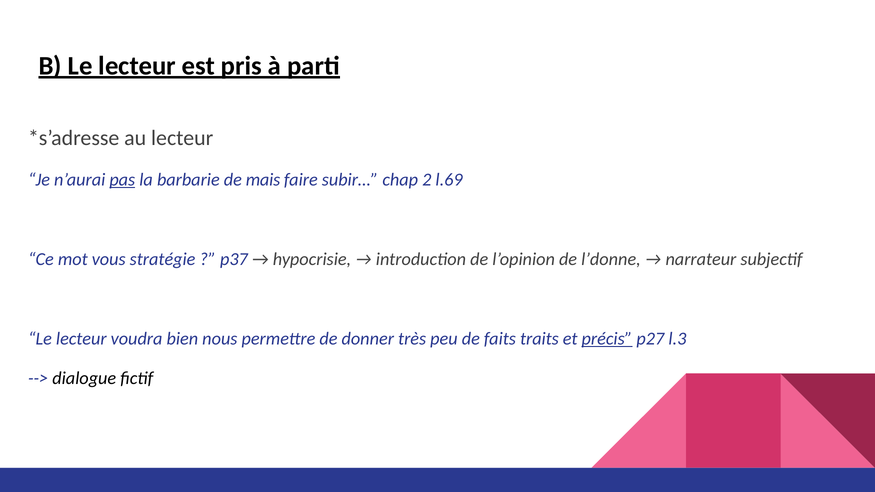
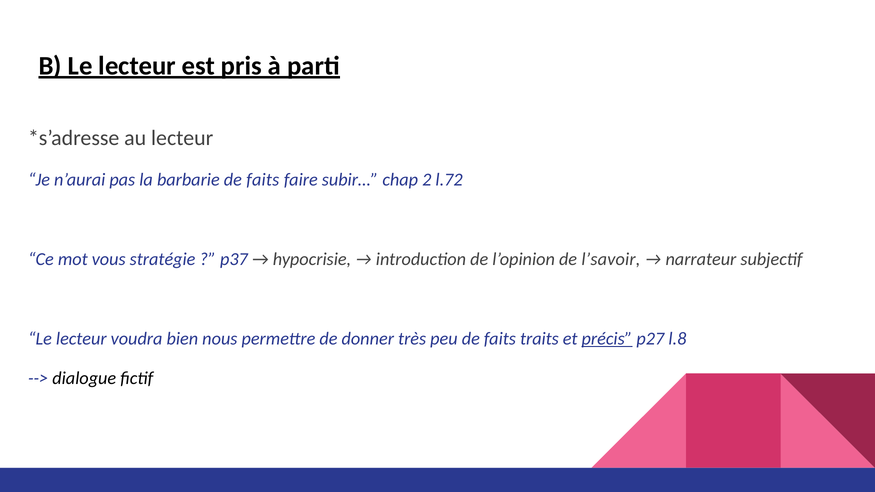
pas underline: present -> none
barbarie de mais: mais -> faits
l.69: l.69 -> l.72
l’donne: l’donne -> l’savoir
l.3: l.3 -> l.8
